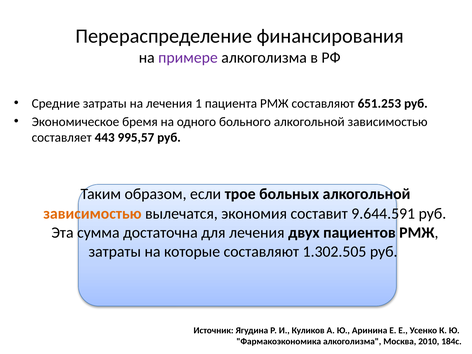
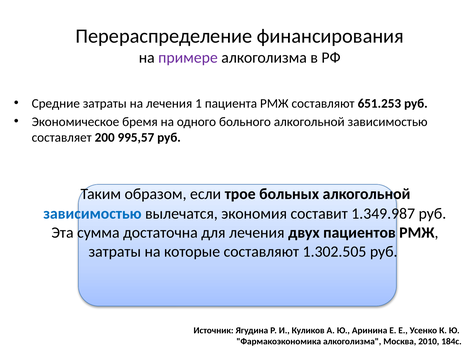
443: 443 -> 200
зависимостью at (92, 214) colour: orange -> blue
9.644.591: 9.644.591 -> 1.349.987
